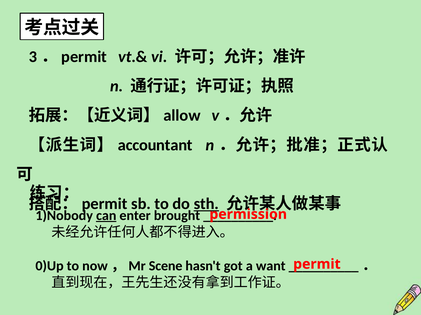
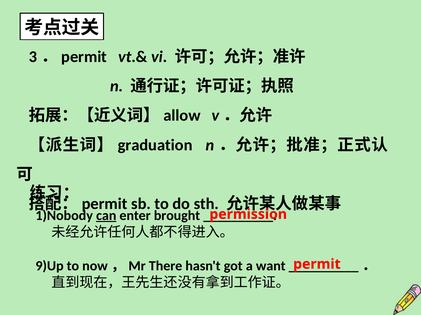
accountant: accountant -> graduation
sth underline: present -> none
0)Up: 0)Up -> 9)Up
Scene: Scene -> There
